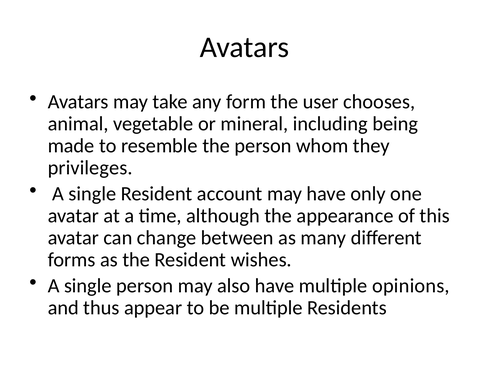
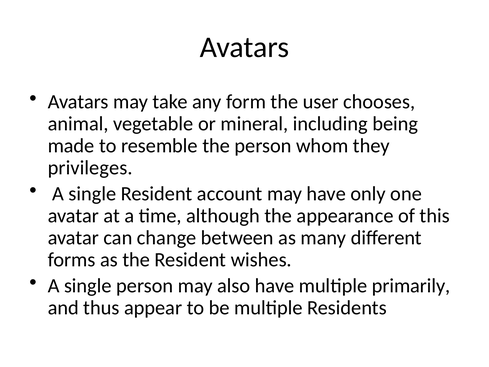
opinions: opinions -> primarily
